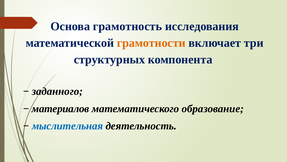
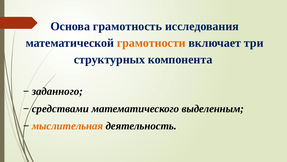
материалов: материалов -> средствами
образование: образование -> выделенным
мыслительная colour: blue -> orange
